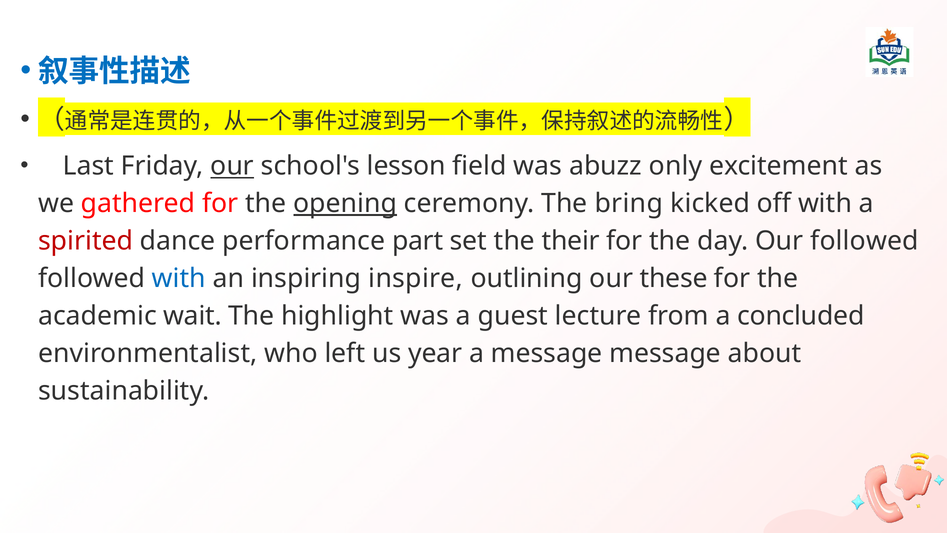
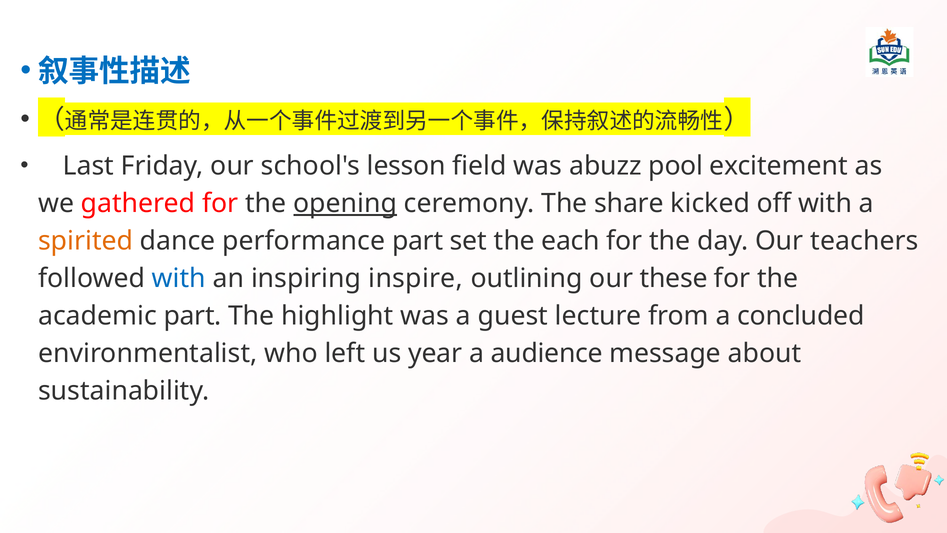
our at (232, 166) underline: present -> none
only: only -> pool
bring: bring -> share
spirited colour: red -> orange
their: their -> each
Our followed: followed -> teachers
academic wait: wait -> part
a message: message -> audience
